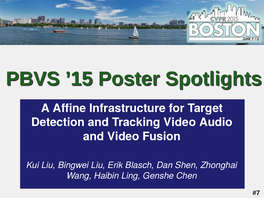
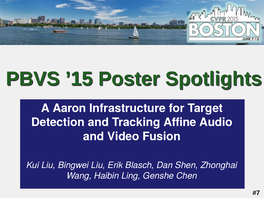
Affine: Affine -> Aaron
Tracking Video: Video -> Affine
